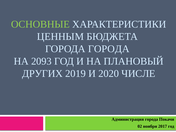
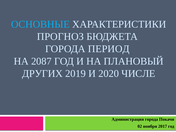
ОСНОВНЫЕ colour: light green -> light blue
ЦЕННЫМ: ЦЕННЫМ -> ПРОГНОЗ
ГОРОДА ГОРОДА: ГОРОДА -> ПЕРИОД
2093: 2093 -> 2087
